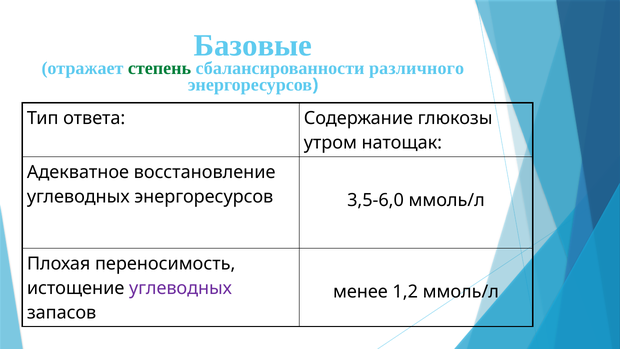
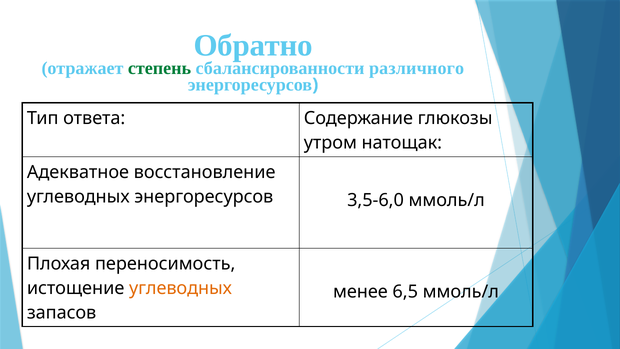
Базовые: Базовые -> Обратно
углеводных at (180, 288) colour: purple -> orange
1,2: 1,2 -> 6,5
